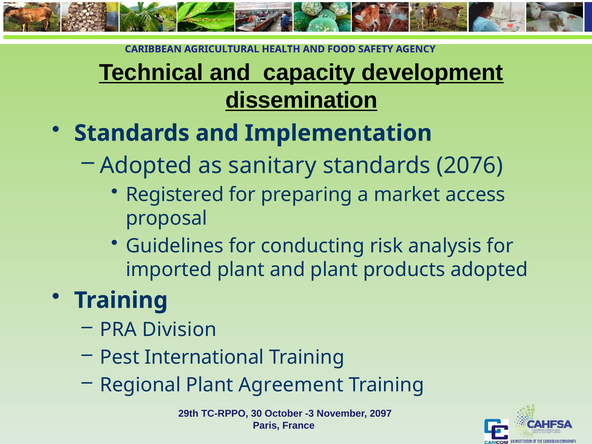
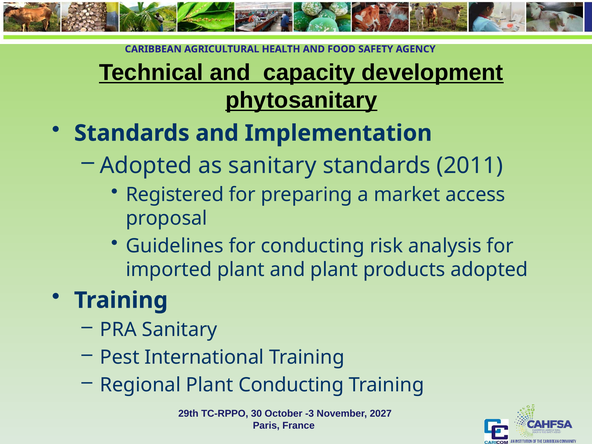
dissemination: dissemination -> phytosanitary
2076: 2076 -> 2011
PRA Division: Division -> Sanitary
Plant Agreement: Agreement -> Conducting
2097: 2097 -> 2027
